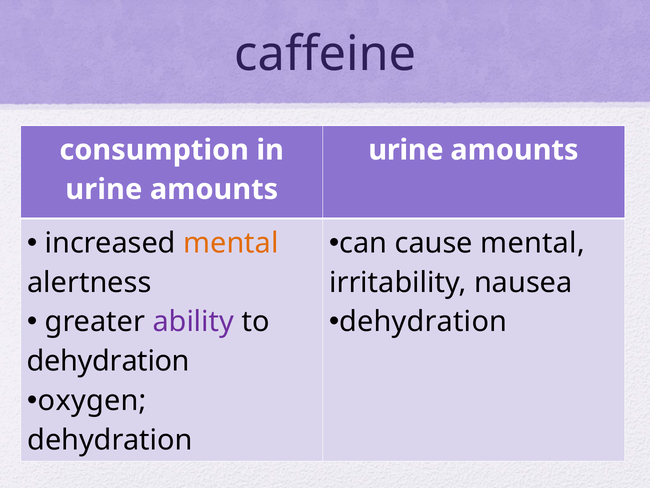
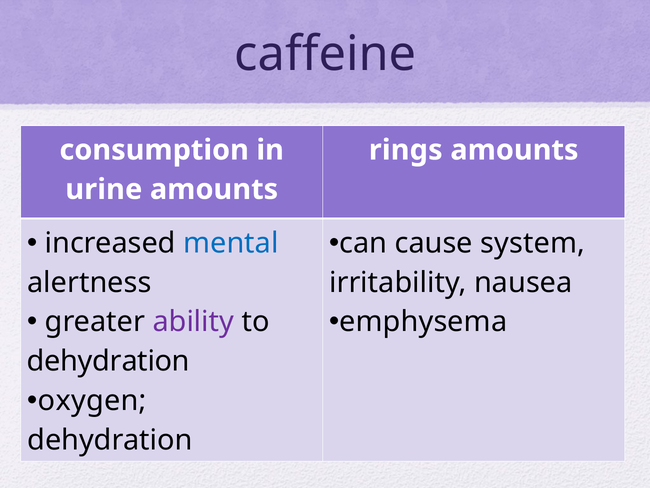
urine at (406, 150): urine -> rings
mental at (231, 243) colour: orange -> blue
cause mental: mental -> system
dehydration at (423, 322): dehydration -> emphysema
